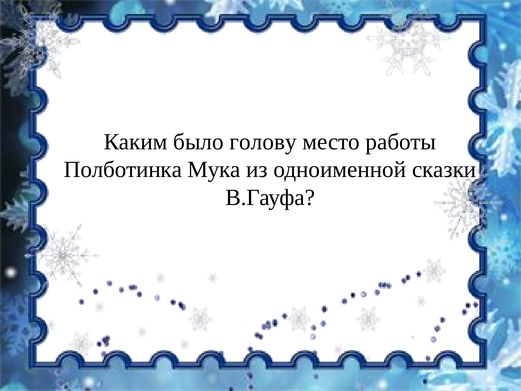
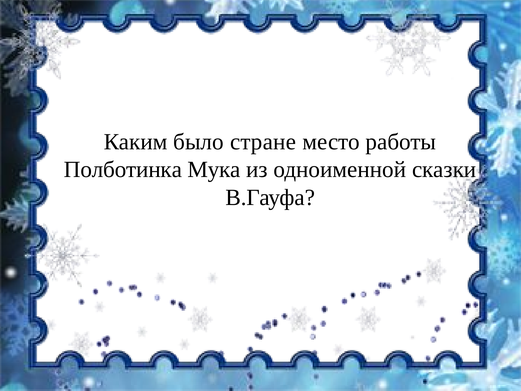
голову: голову -> стране
